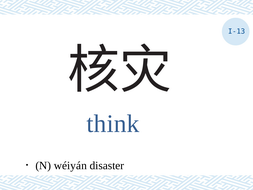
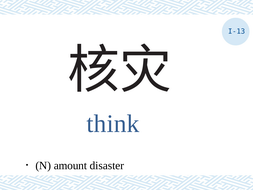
wéiyán: wéiyán -> amount
